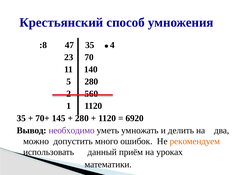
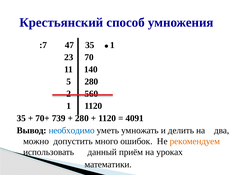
:8: :8 -> :7
35 4: 4 -> 1
145: 145 -> 739
6920: 6920 -> 4091
необходимо colour: purple -> blue
